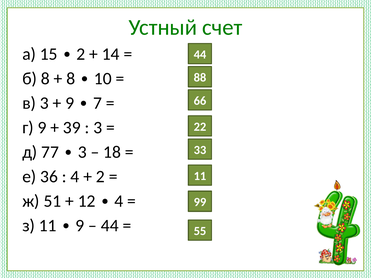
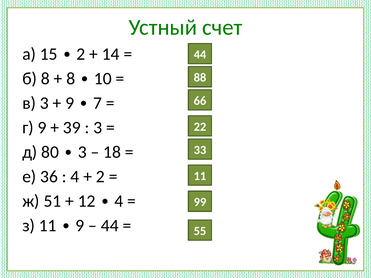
77: 77 -> 80
